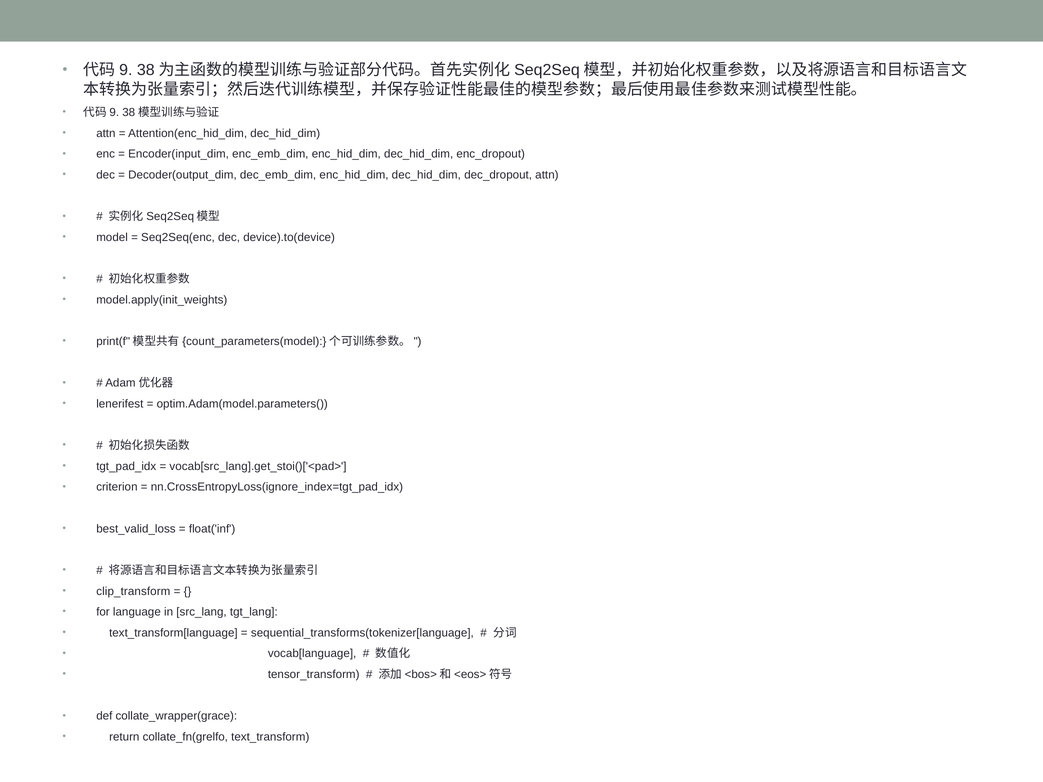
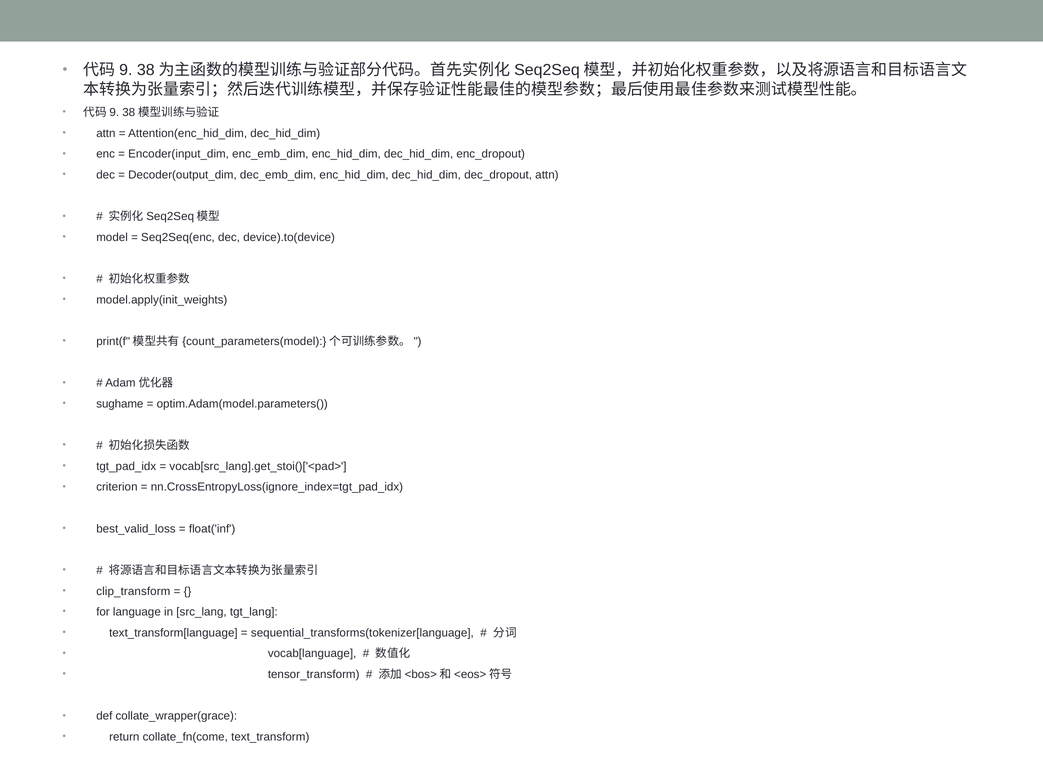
lenerifest: lenerifest -> sughame
collate_fn(grelfo: collate_fn(grelfo -> collate_fn(come
